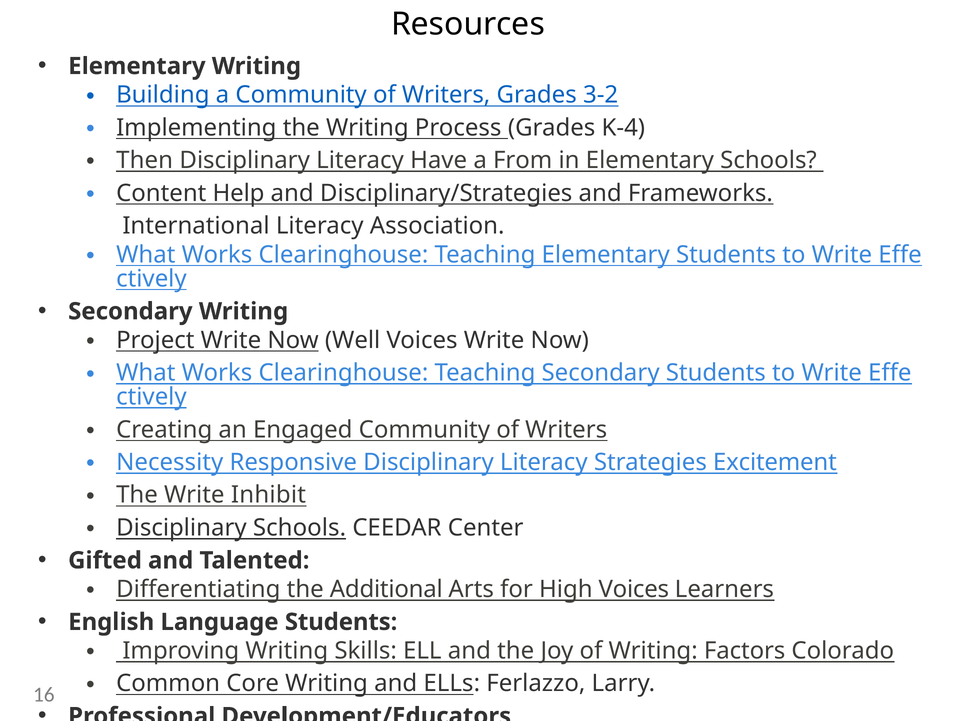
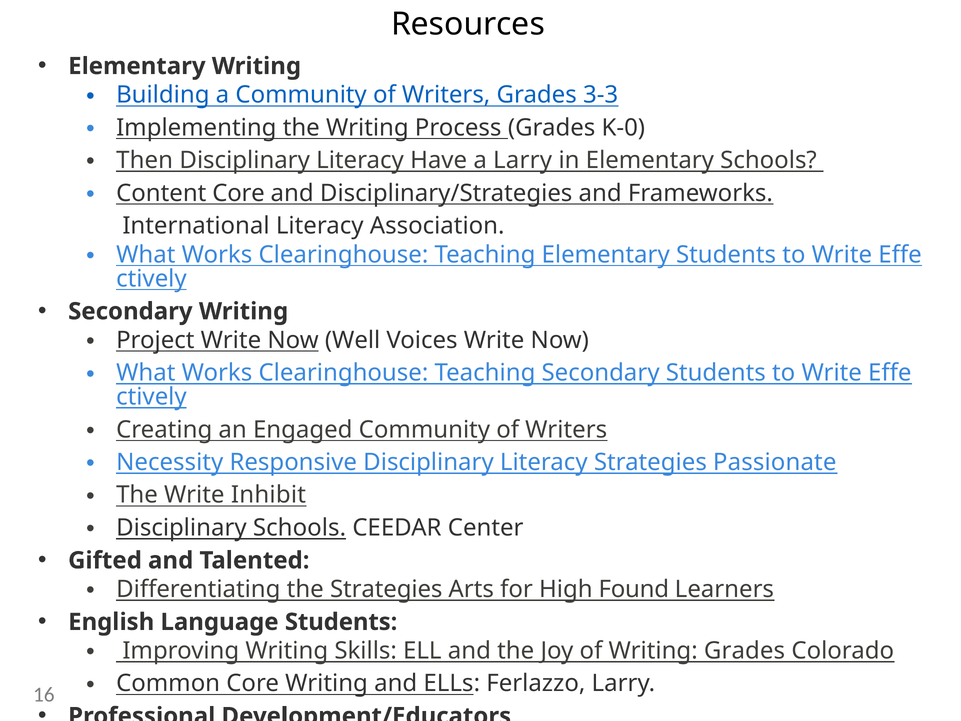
3-2: 3-2 -> 3-3
K-4: K-4 -> K-0
a From: From -> Larry
Content Help: Help -> Core
Excitement: Excitement -> Passionate
the Additional: Additional -> Strategies
High Voices: Voices -> Found
Writing Factors: Factors -> Grades
